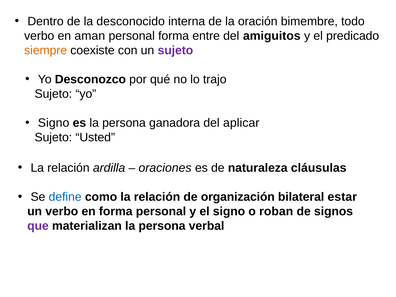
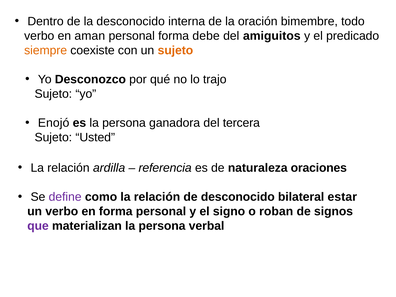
entre: entre -> debe
sujeto at (175, 50) colour: purple -> orange
Signo at (54, 123): Signo -> Enojó
aplicar: aplicar -> tercera
oraciones: oraciones -> referencia
cláusulas: cláusulas -> oraciones
define colour: blue -> purple
de organización: organización -> desconocido
